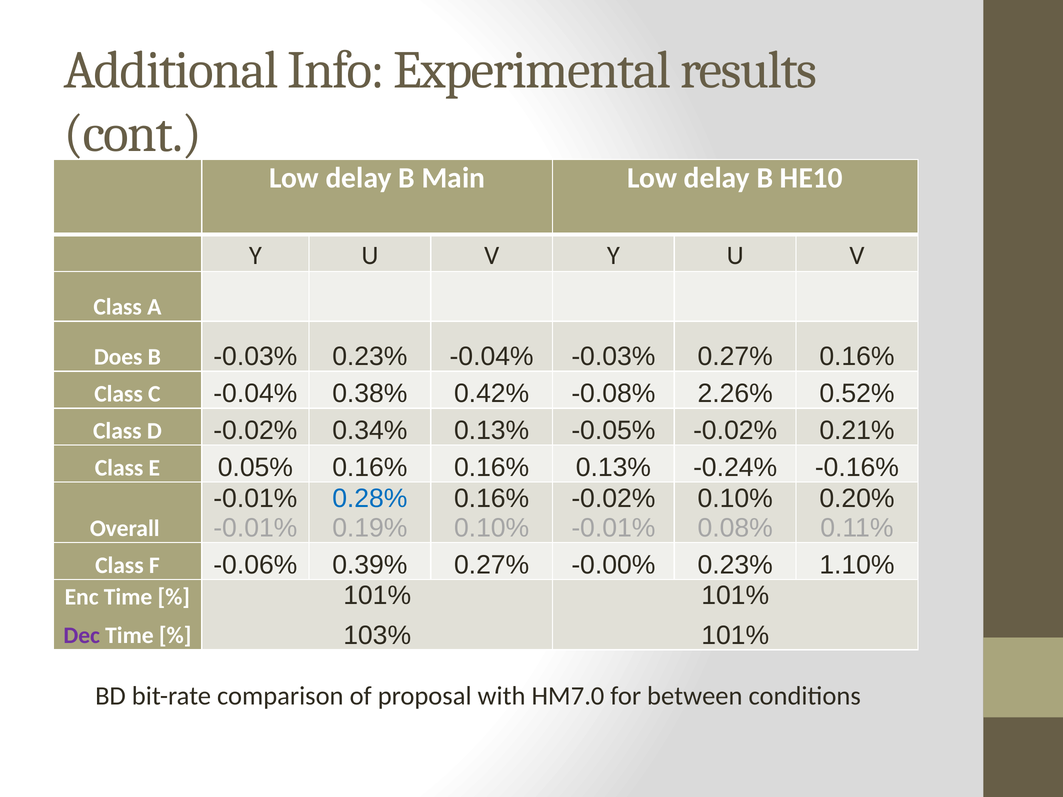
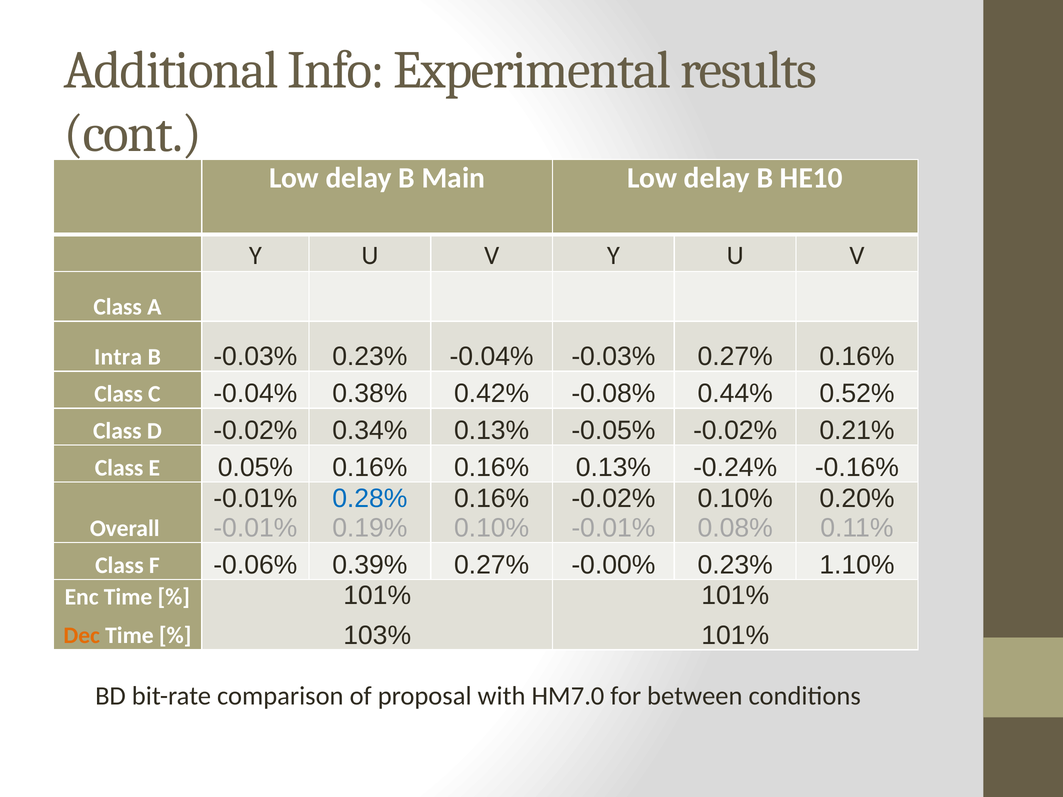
Does: Does -> Intra
2.26%: 2.26% -> 0.44%
Dec colour: purple -> orange
